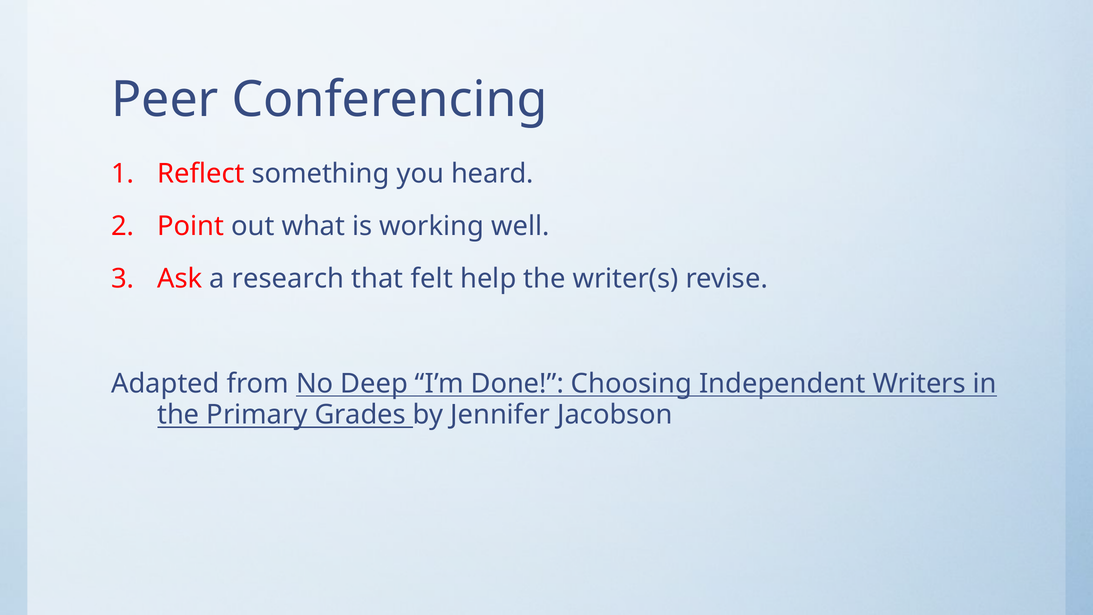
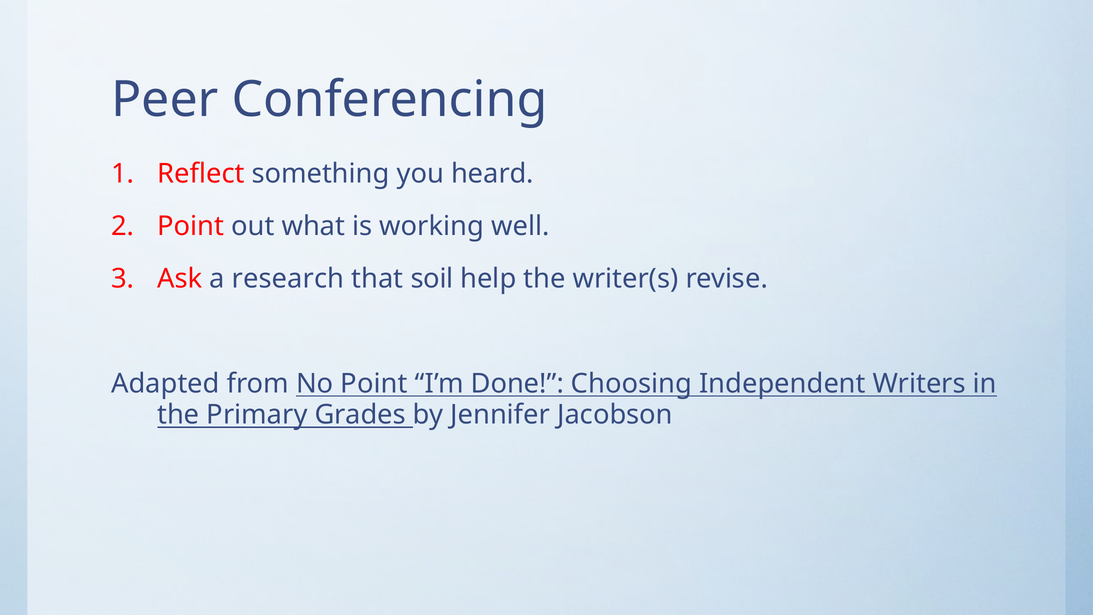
felt: felt -> soil
No Deep: Deep -> Point
